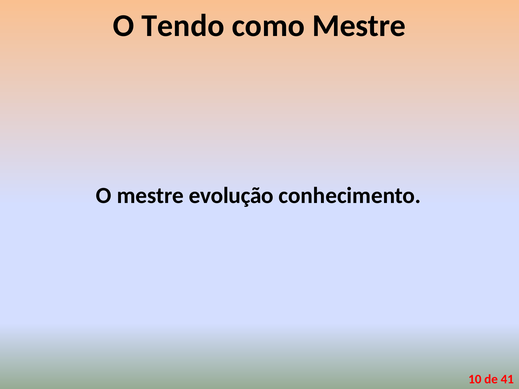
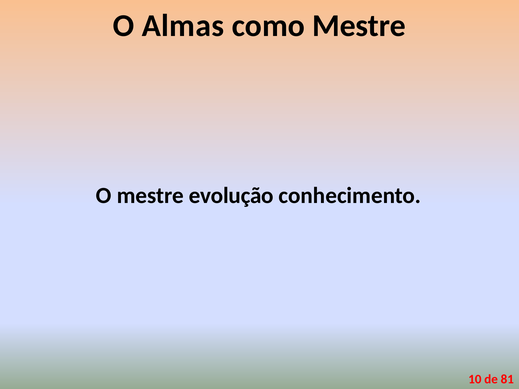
Tendo: Tendo -> Almas
41: 41 -> 81
